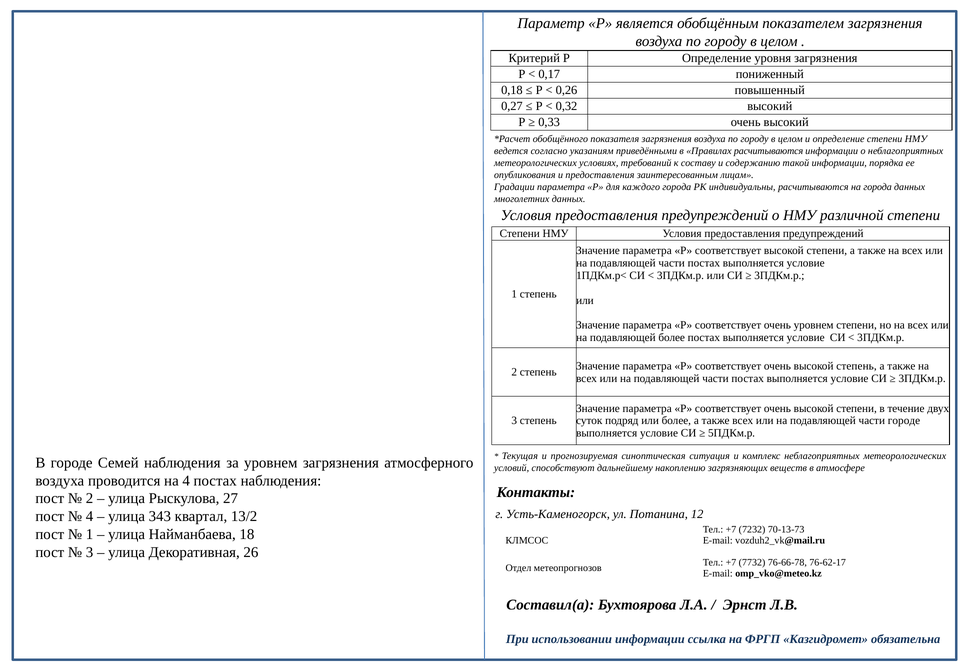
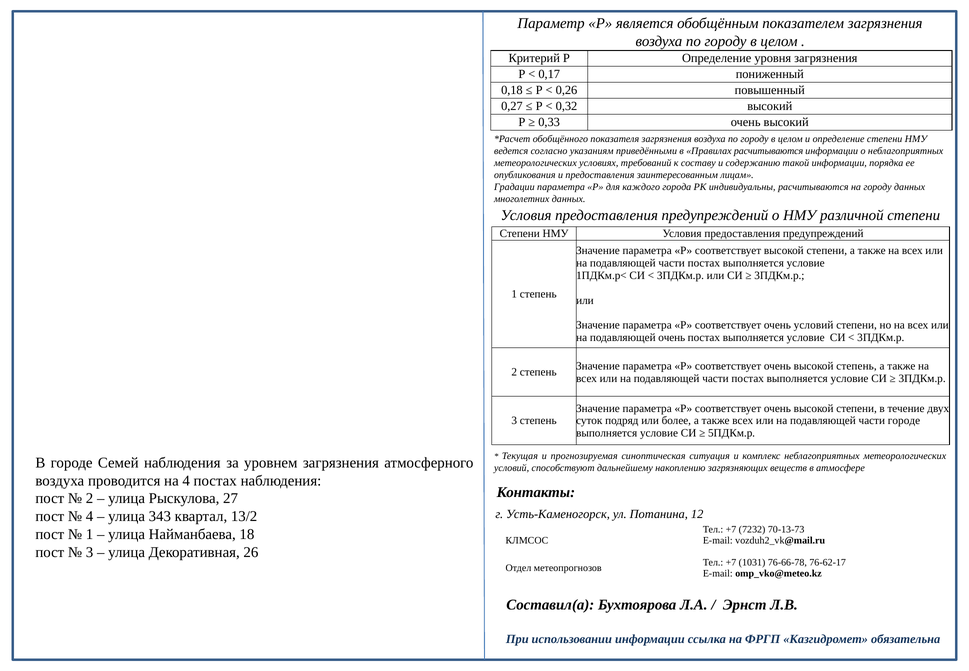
на города: города -> городу
очень уровнем: уровнем -> условий
подавляющей более: более -> очень
7732: 7732 -> 1031
